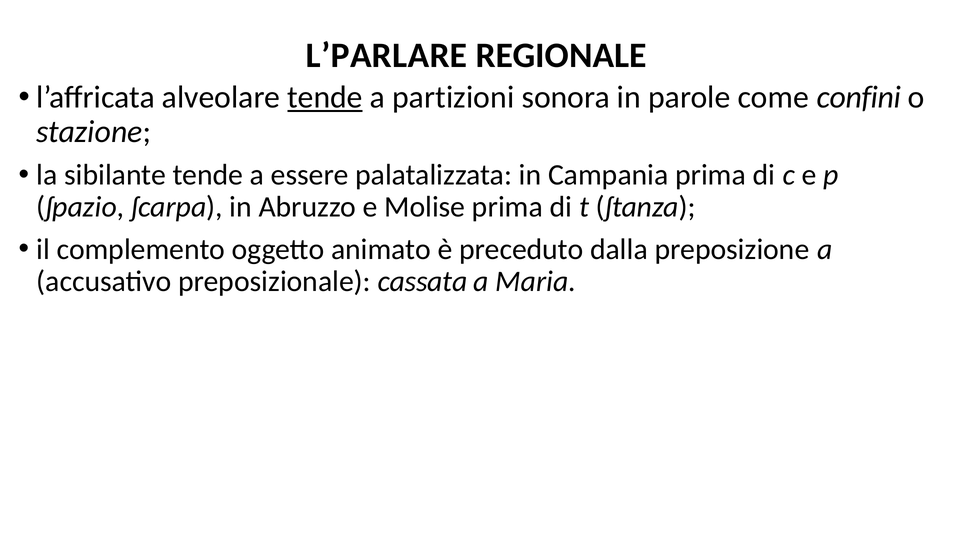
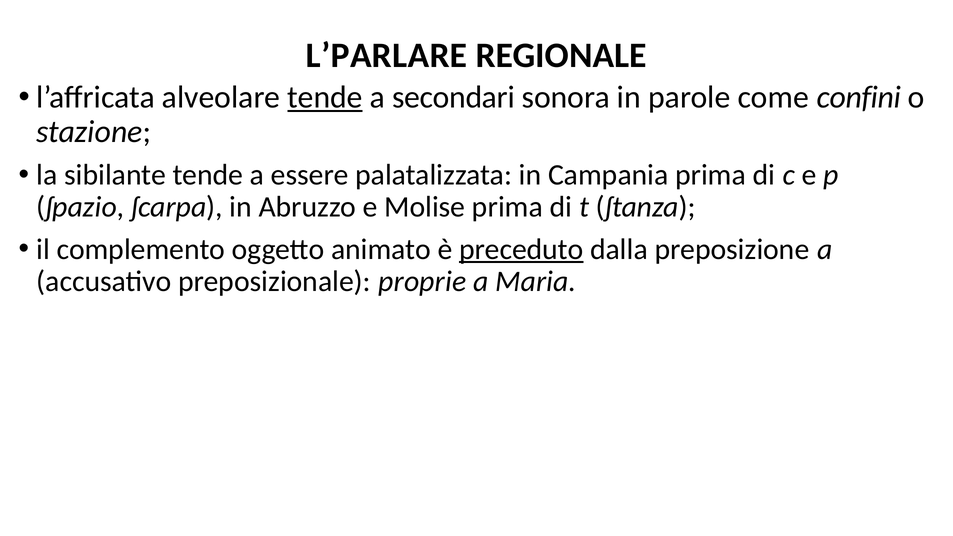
partizioni: partizioni -> secondari
preceduto underline: none -> present
cassata: cassata -> proprie
